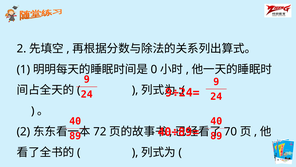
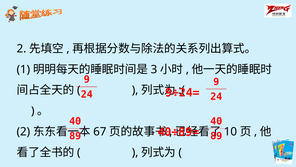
0: 0 -> 3
72: 72 -> 67
70: 70 -> 10
